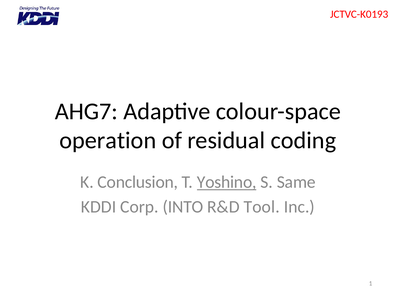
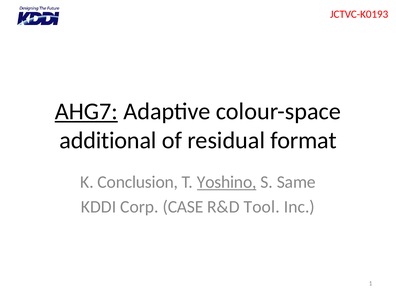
AHG7 underline: none -> present
operation: operation -> additional
coding: coding -> format
INTO: INTO -> CASE
